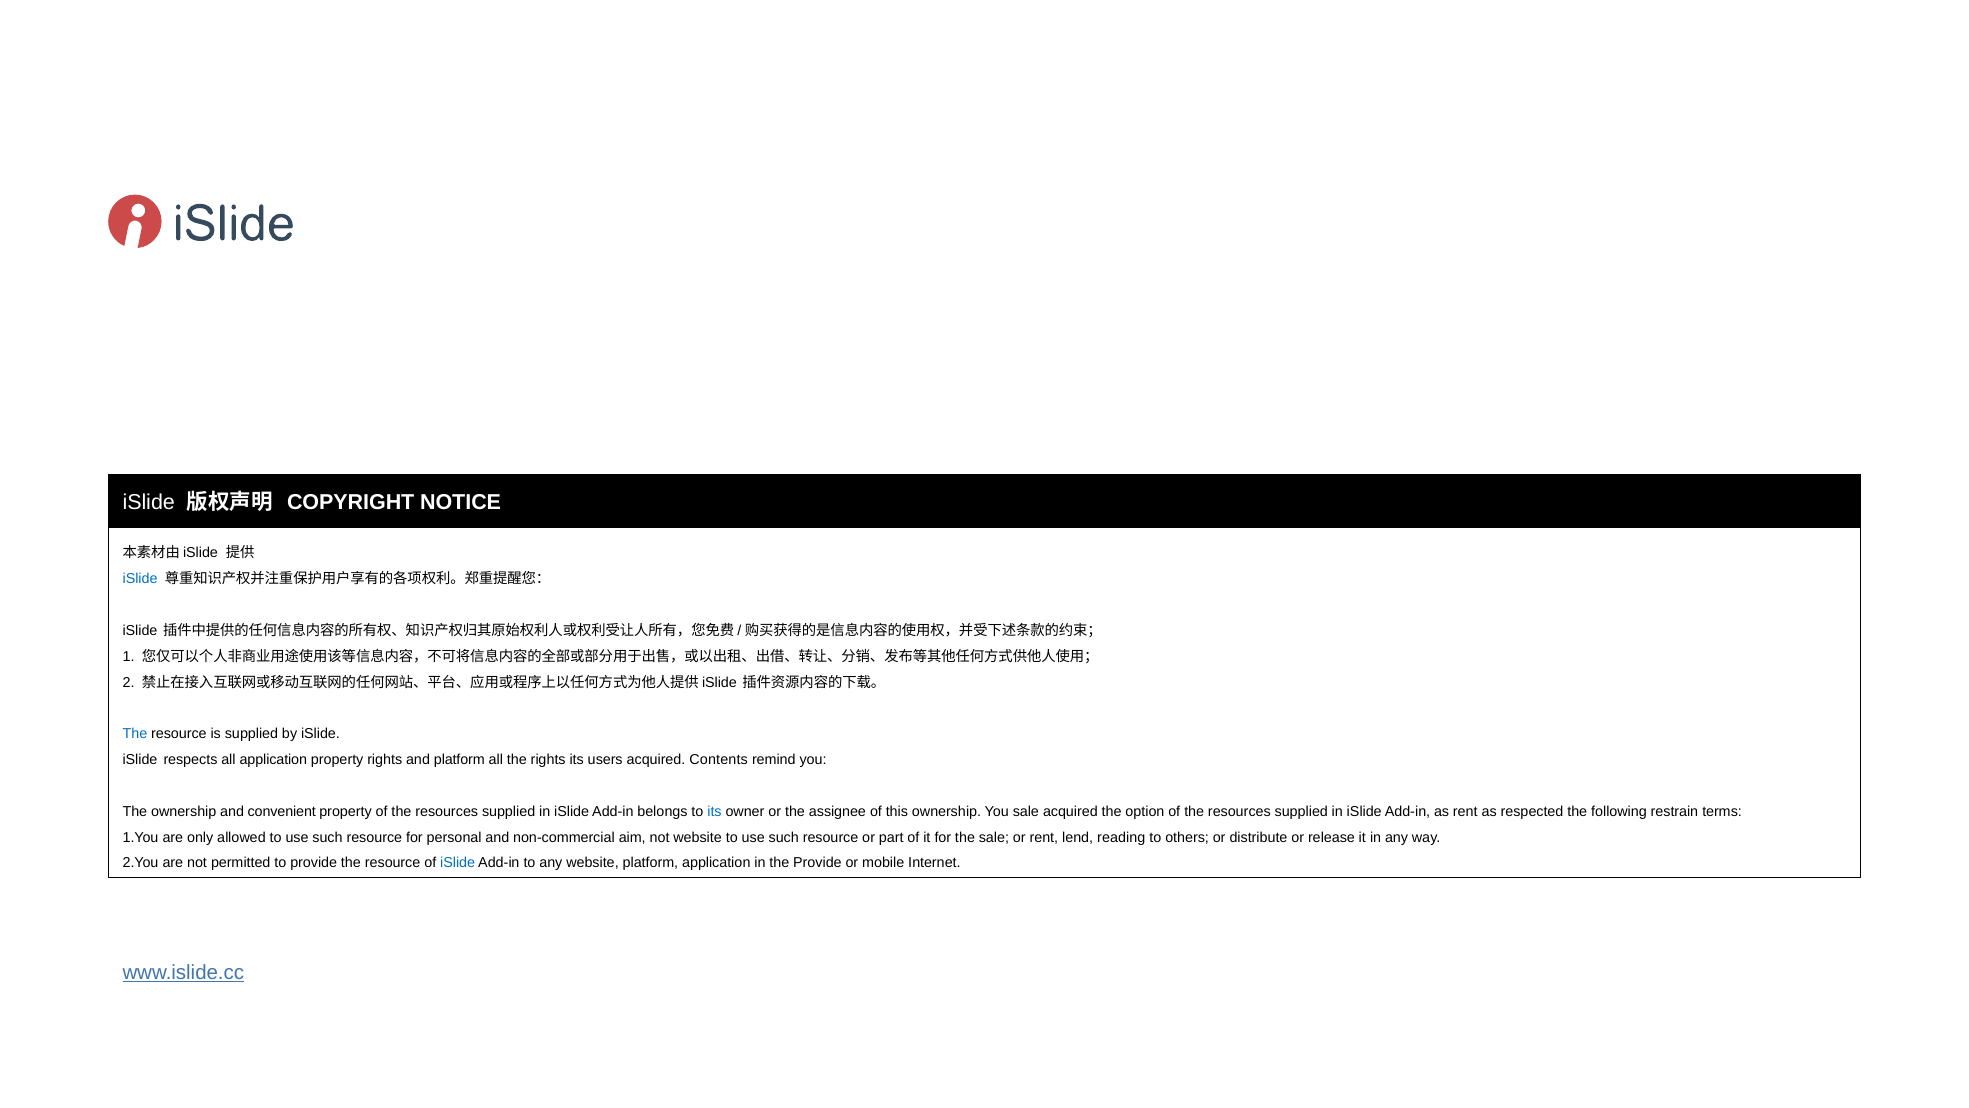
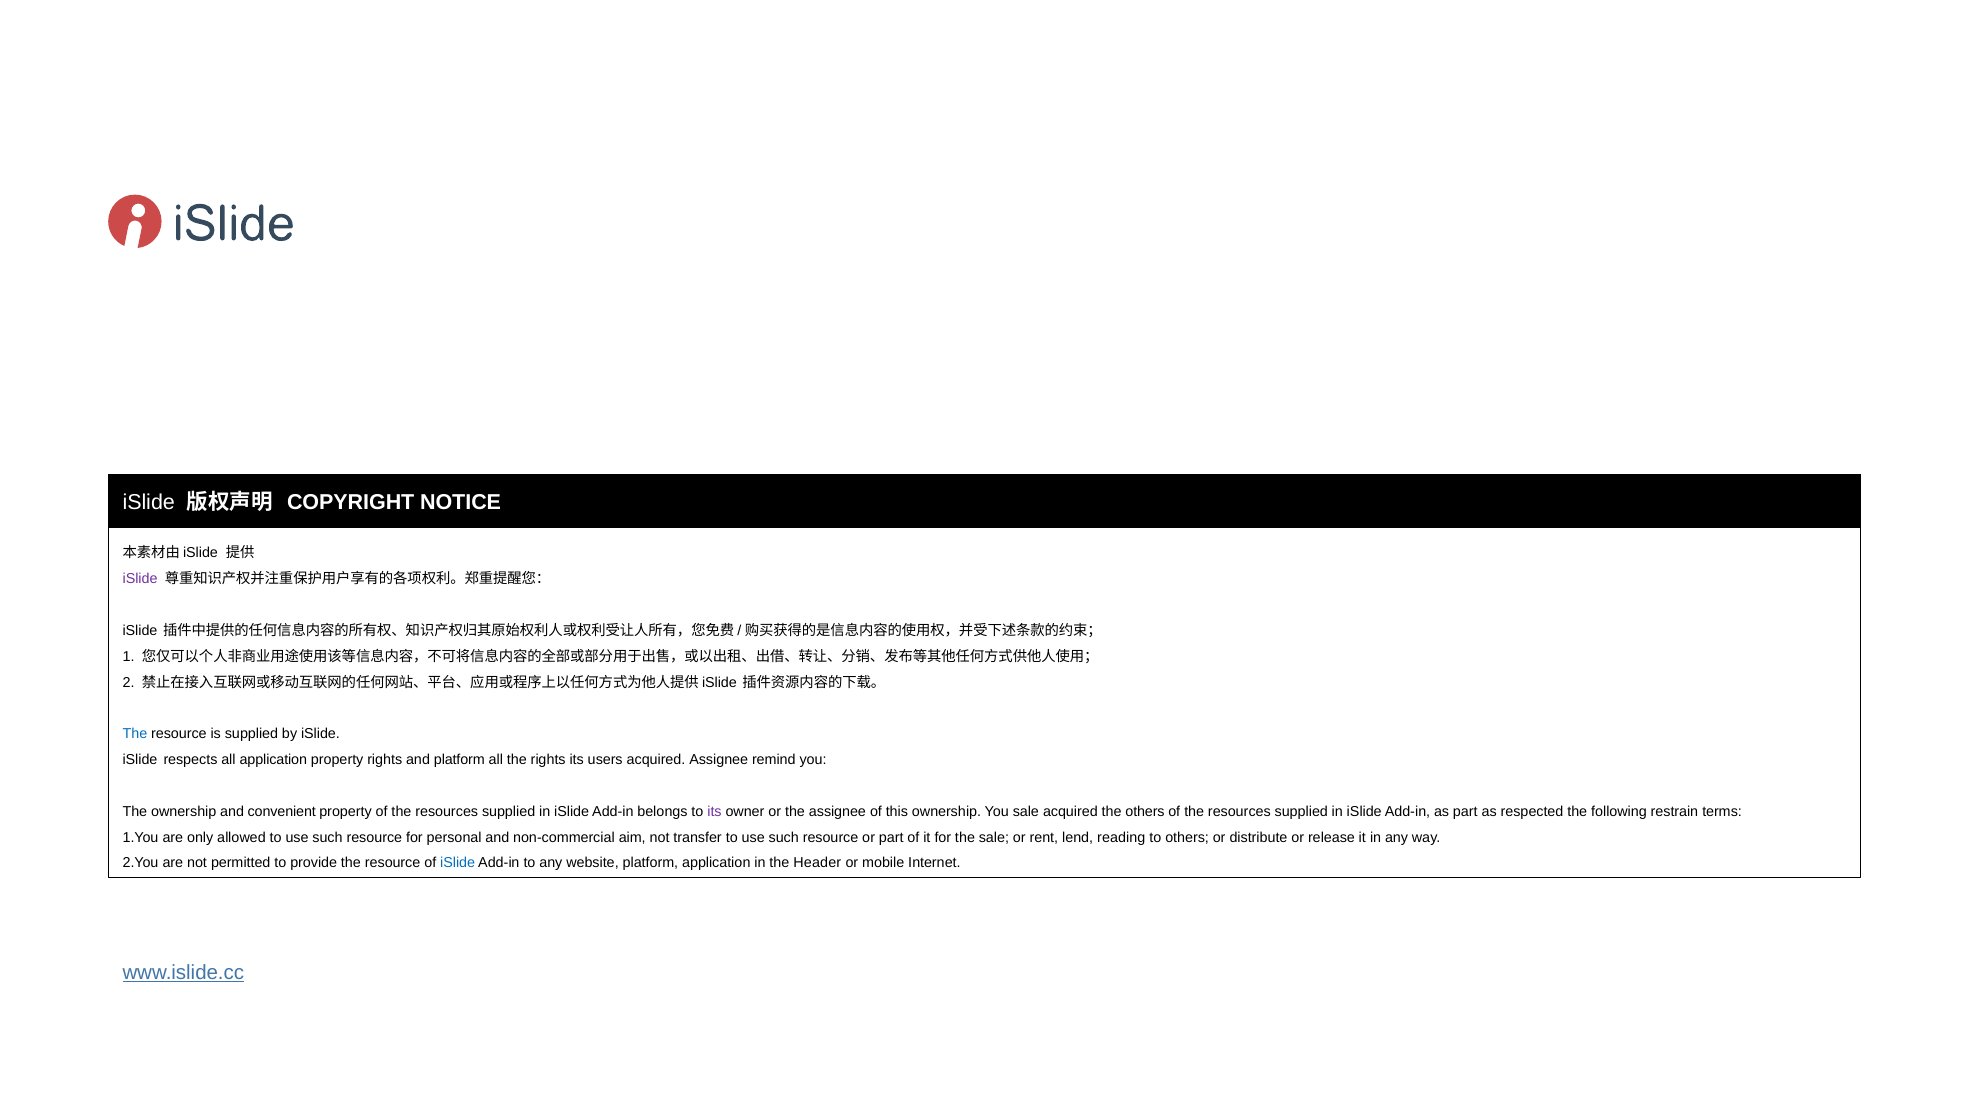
iSlide at (140, 579) colour: blue -> purple
acquired Contents: Contents -> Assignee
its at (714, 811) colour: blue -> purple
the option: option -> others
as rent: rent -> part
not website: website -> transfer
the Provide: Provide -> Header
